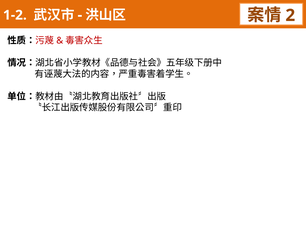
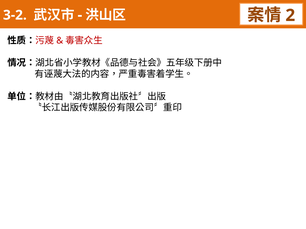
1-2: 1-2 -> 3-2
